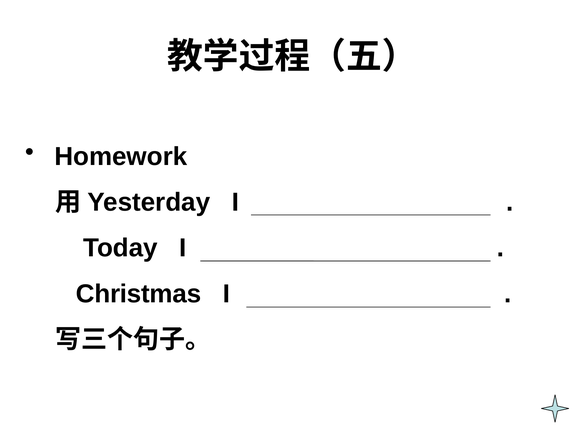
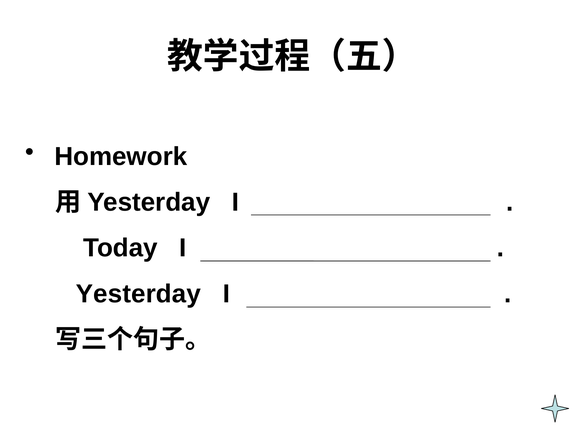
Christmas at (139, 294): Christmas -> Yesterday
